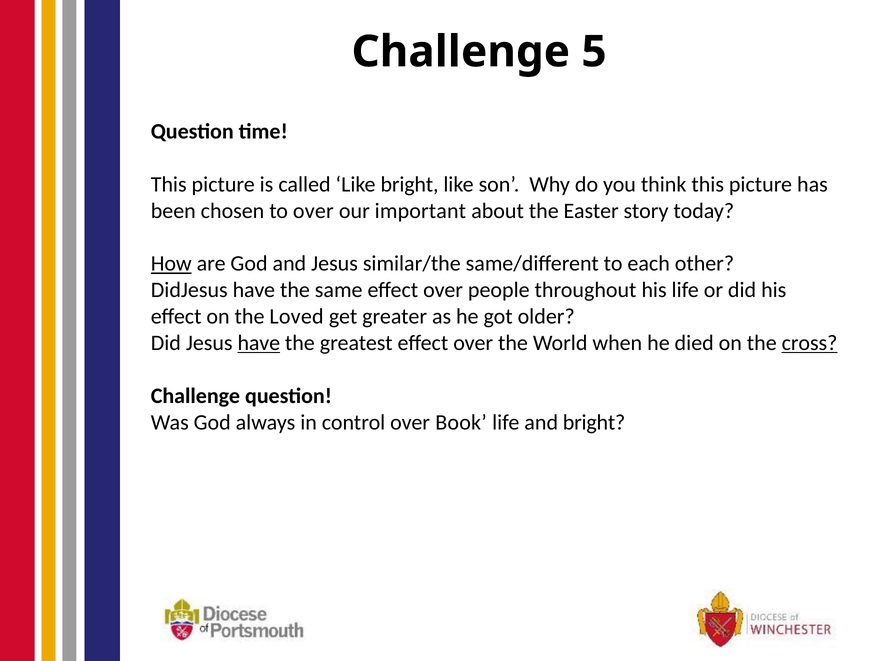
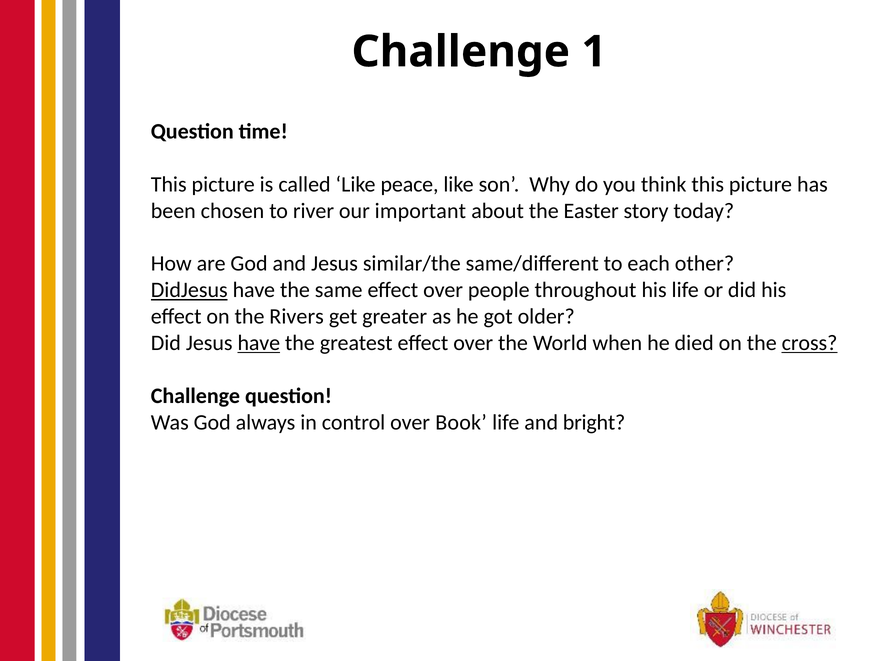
5: 5 -> 1
Like bright: bright -> peace
to over: over -> river
How underline: present -> none
DidJesus underline: none -> present
Loved: Loved -> Rivers
